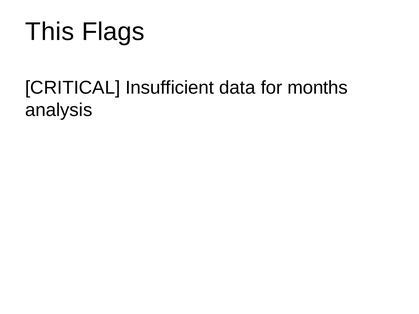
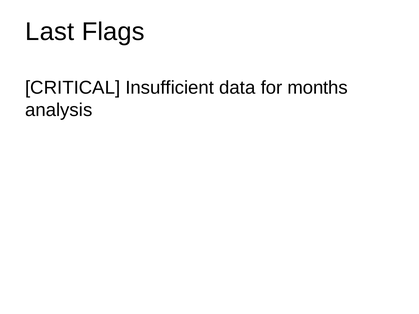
This: This -> Last
